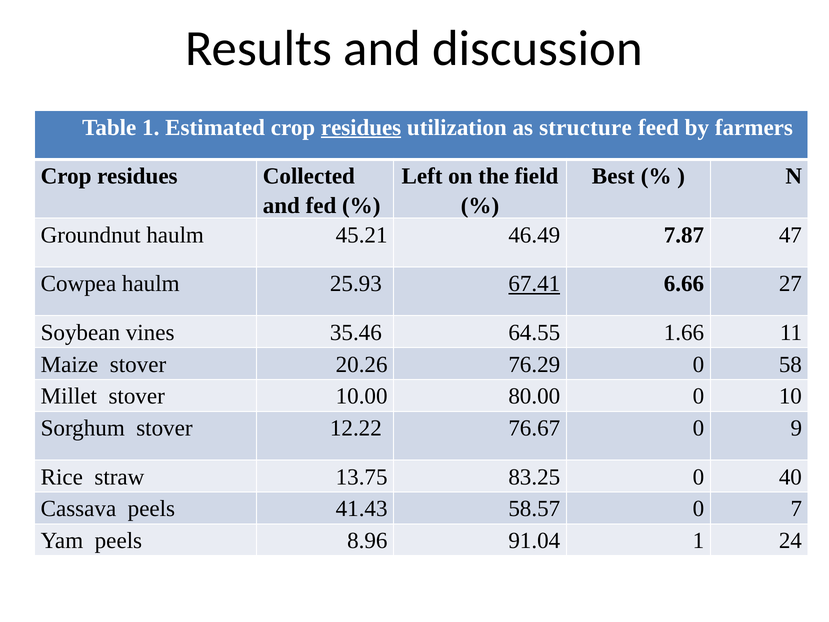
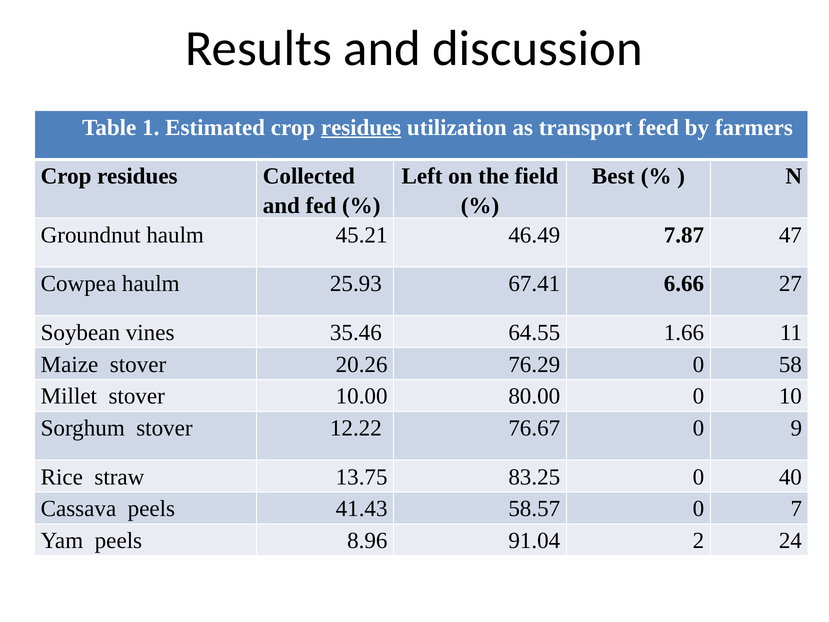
structure: structure -> transport
67.41 underline: present -> none
91.04 1: 1 -> 2
